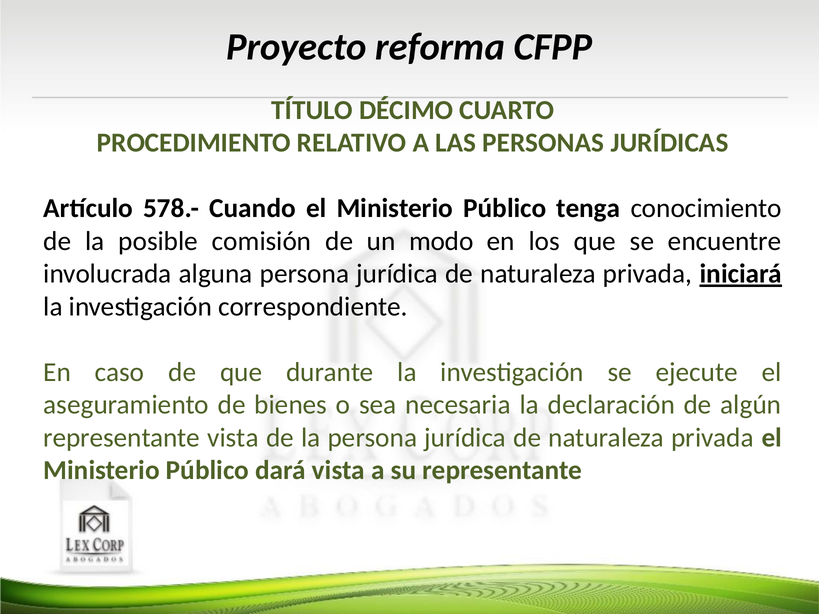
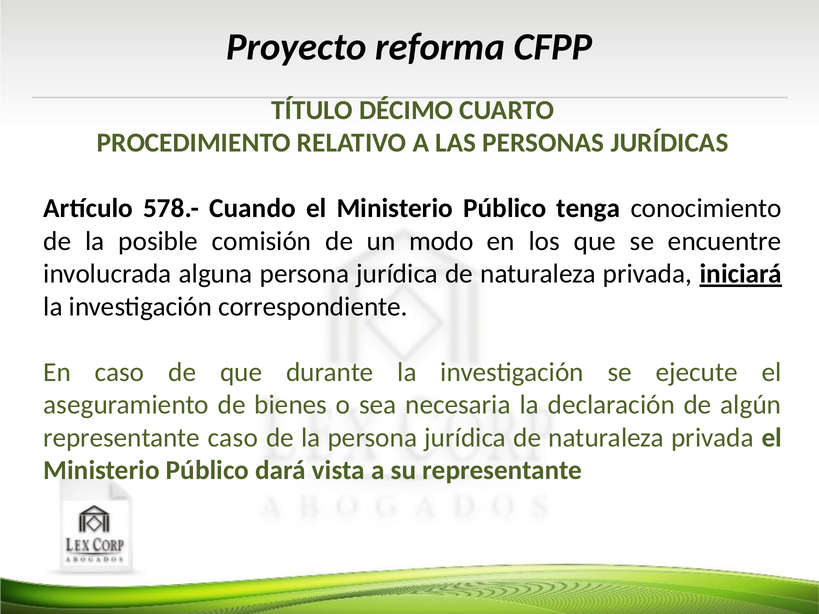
representante vista: vista -> caso
